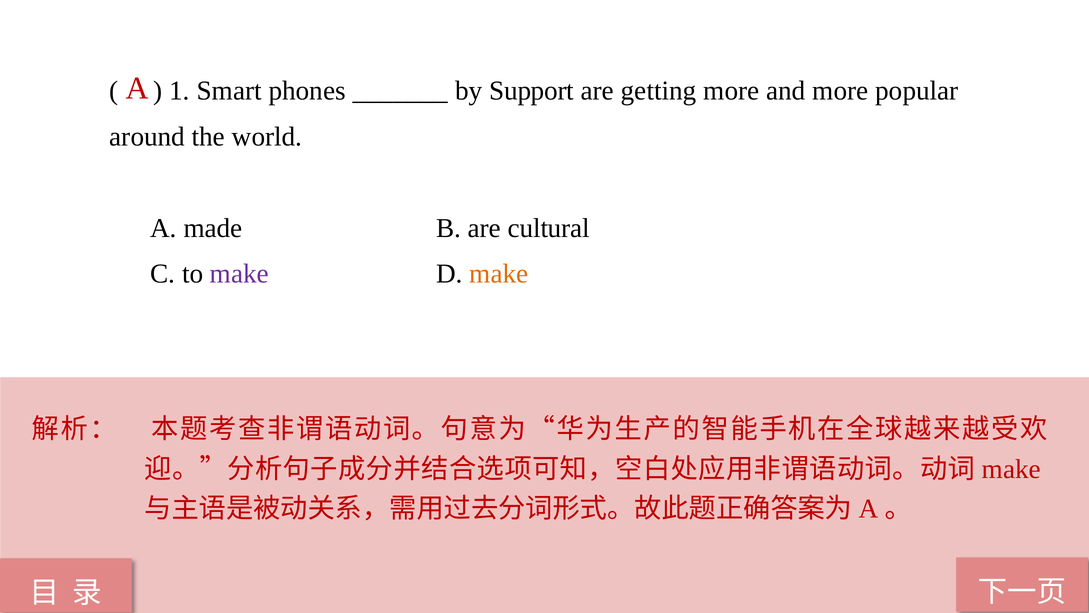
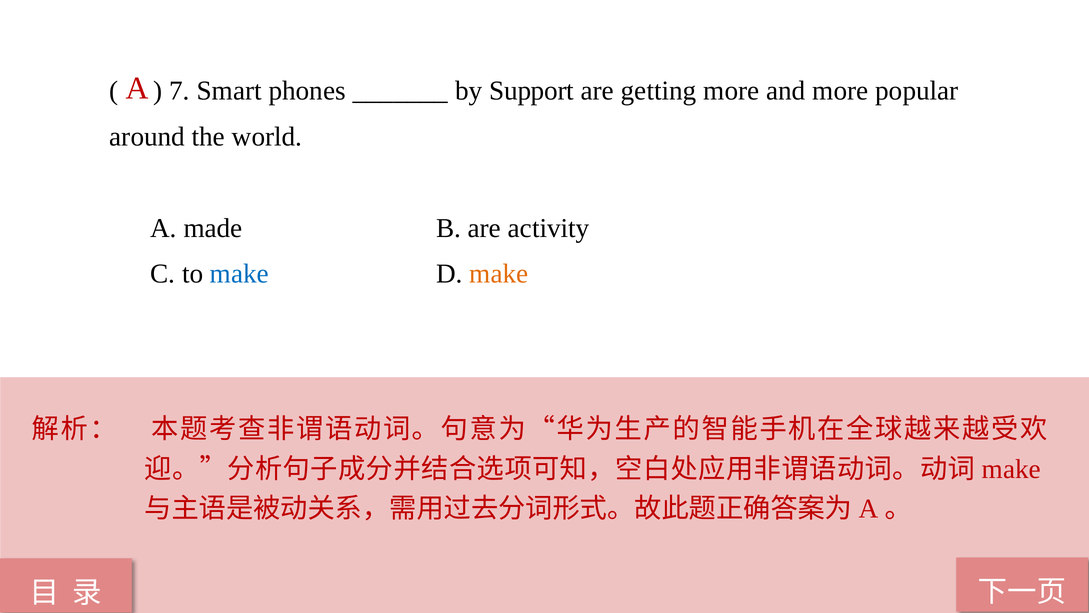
1: 1 -> 7
cultural: cultural -> activity
make at (239, 274) colour: purple -> blue
